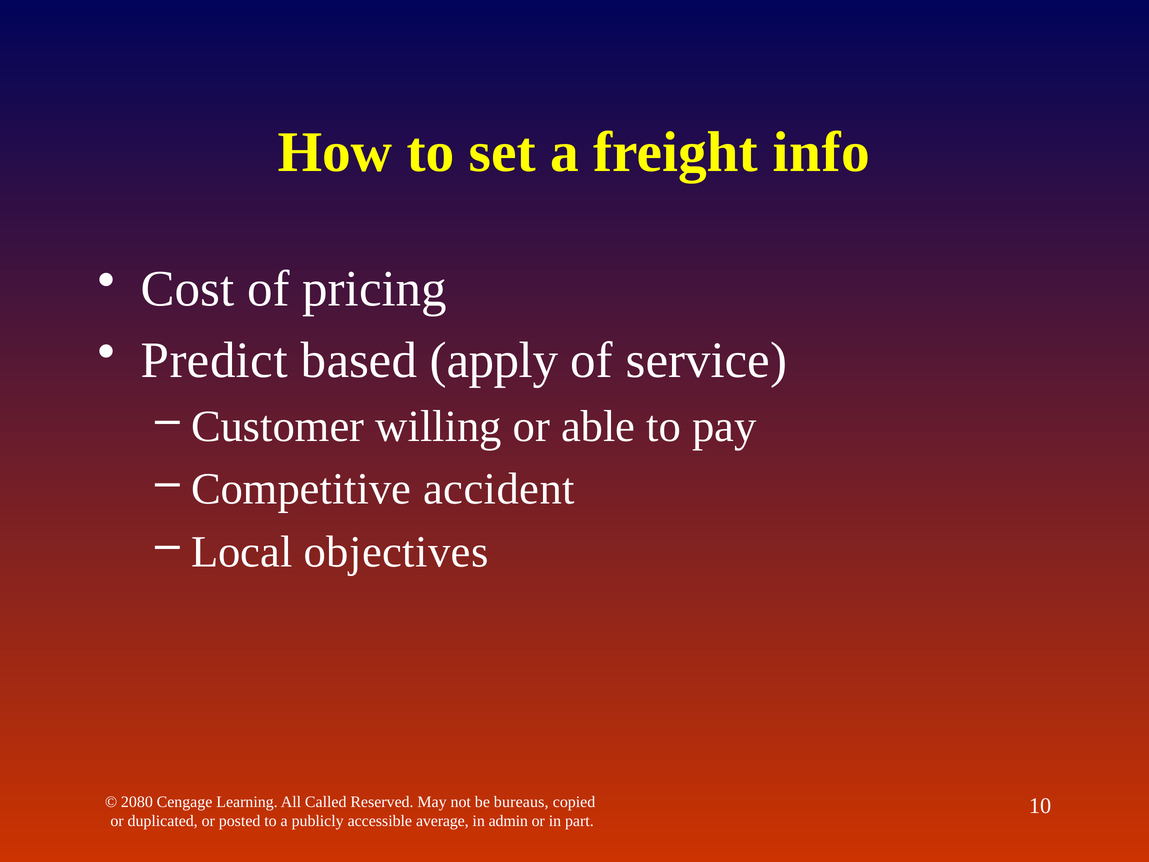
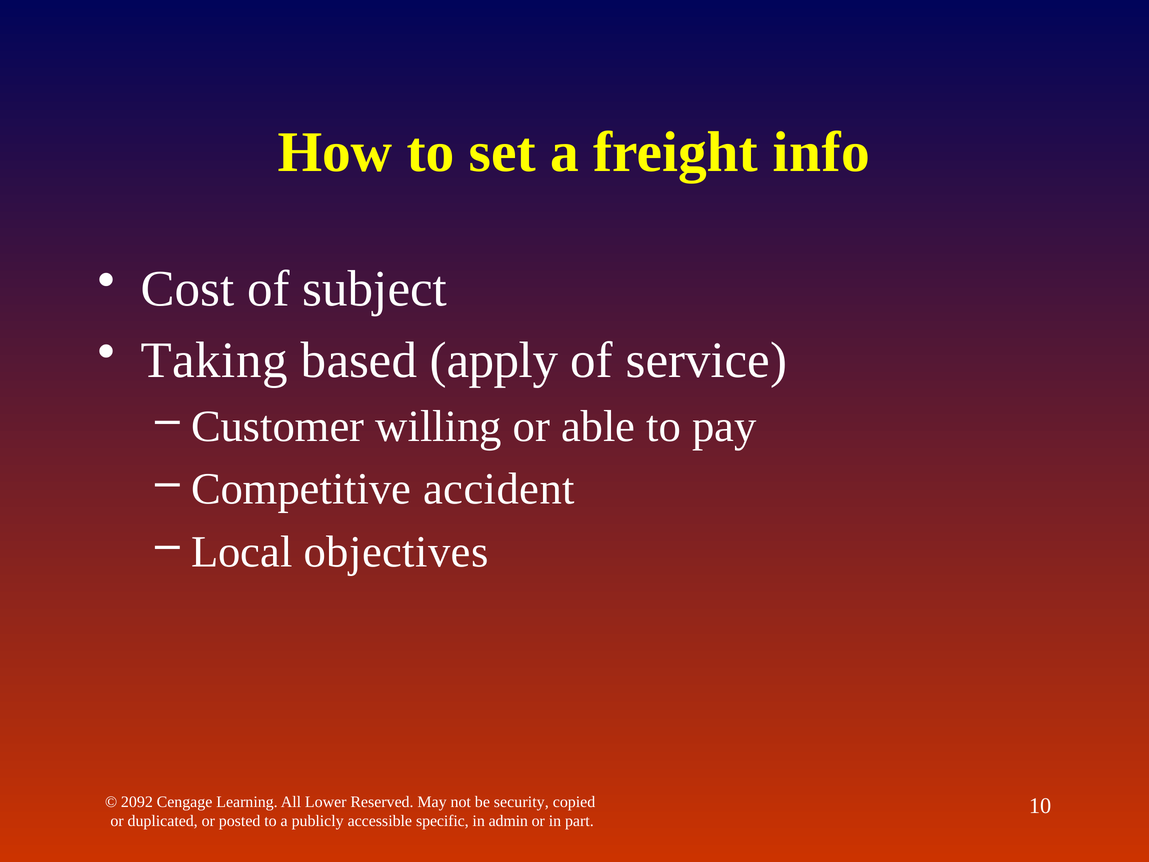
pricing: pricing -> subject
Predict: Predict -> Taking
2080: 2080 -> 2092
Called: Called -> Lower
bureaus: bureaus -> security
average: average -> specific
